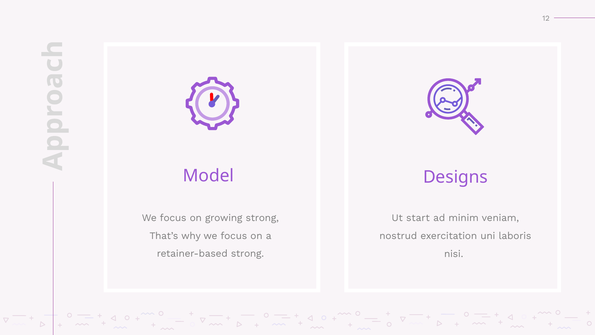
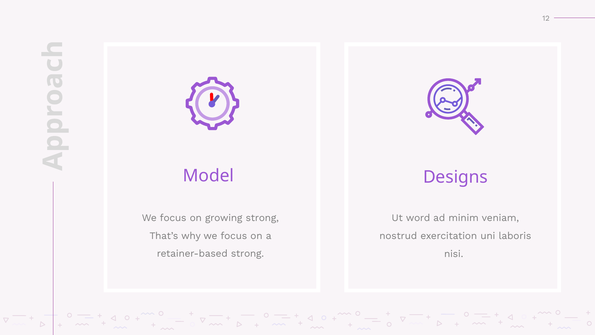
start: start -> word
